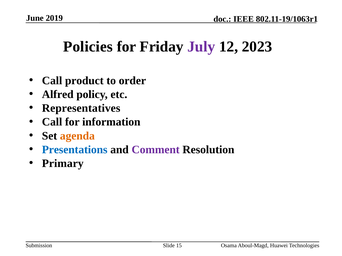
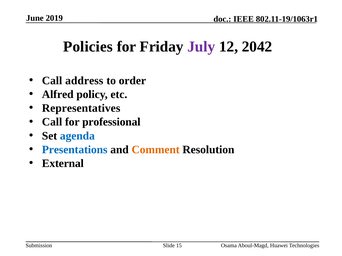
2023: 2023 -> 2042
product: product -> address
information: information -> professional
agenda colour: orange -> blue
Comment colour: purple -> orange
Primary: Primary -> External
